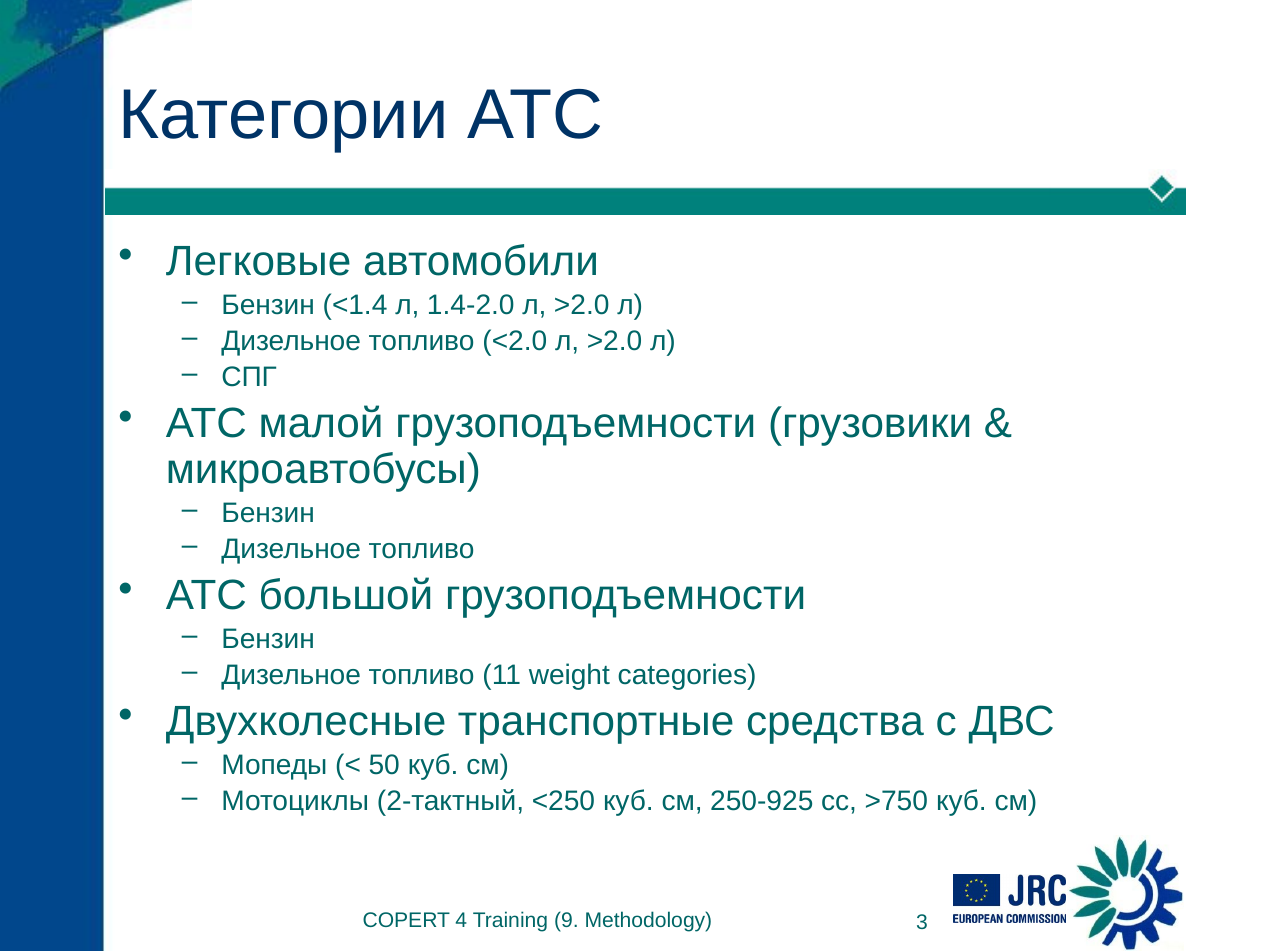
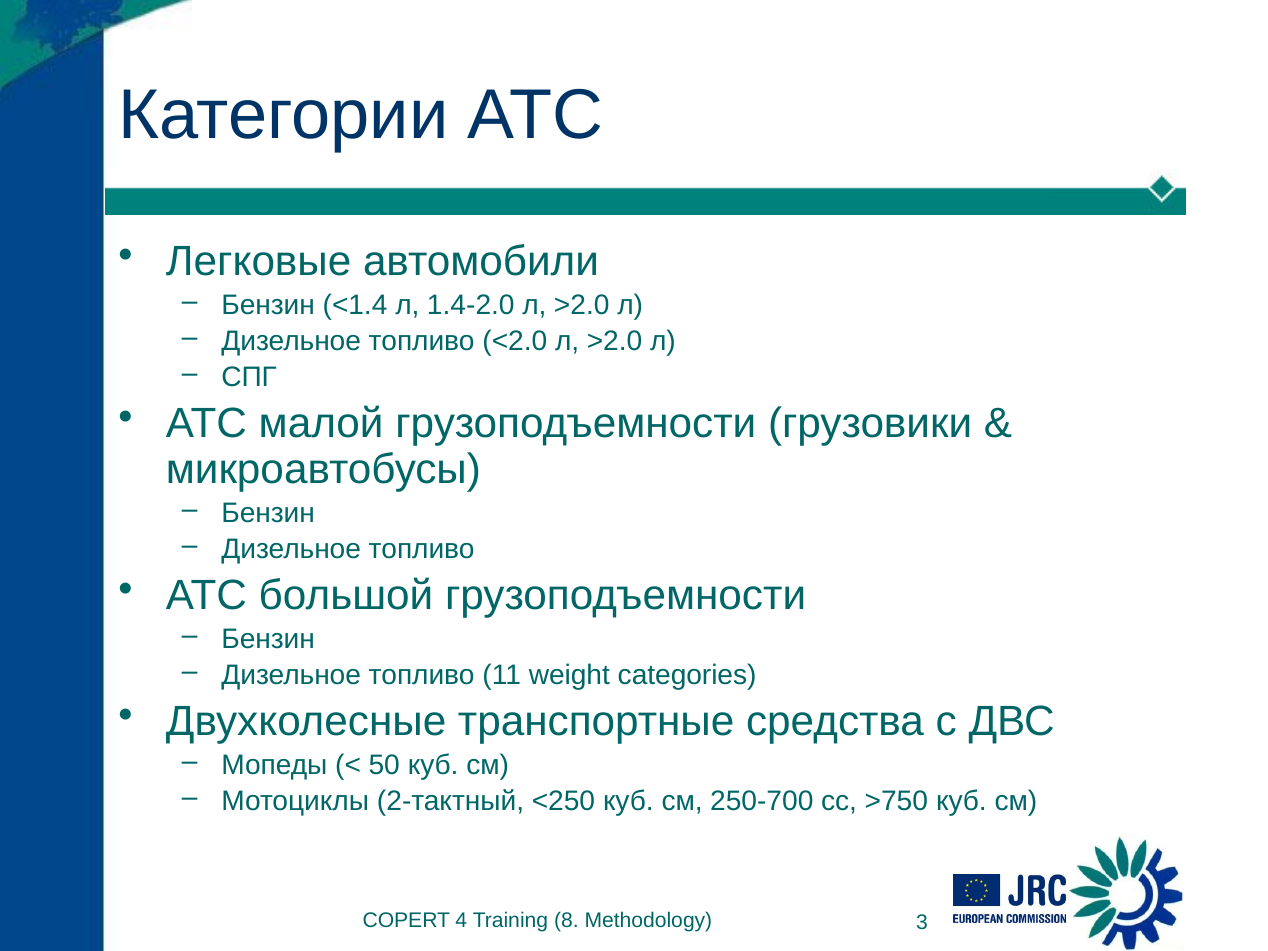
250-925: 250-925 -> 250-700
9: 9 -> 8
